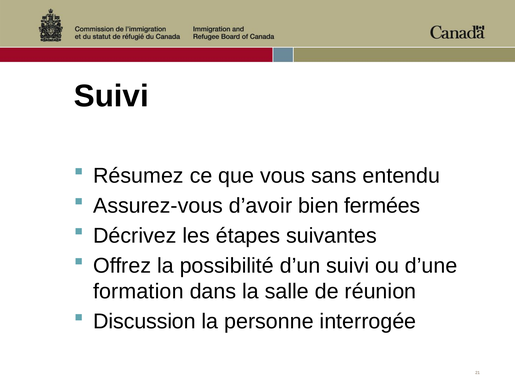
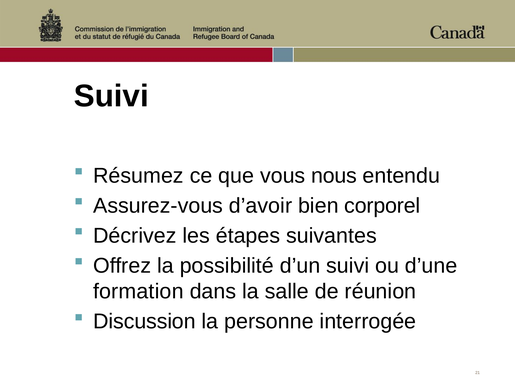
sans: sans -> nous
fermées: fermées -> corporel
